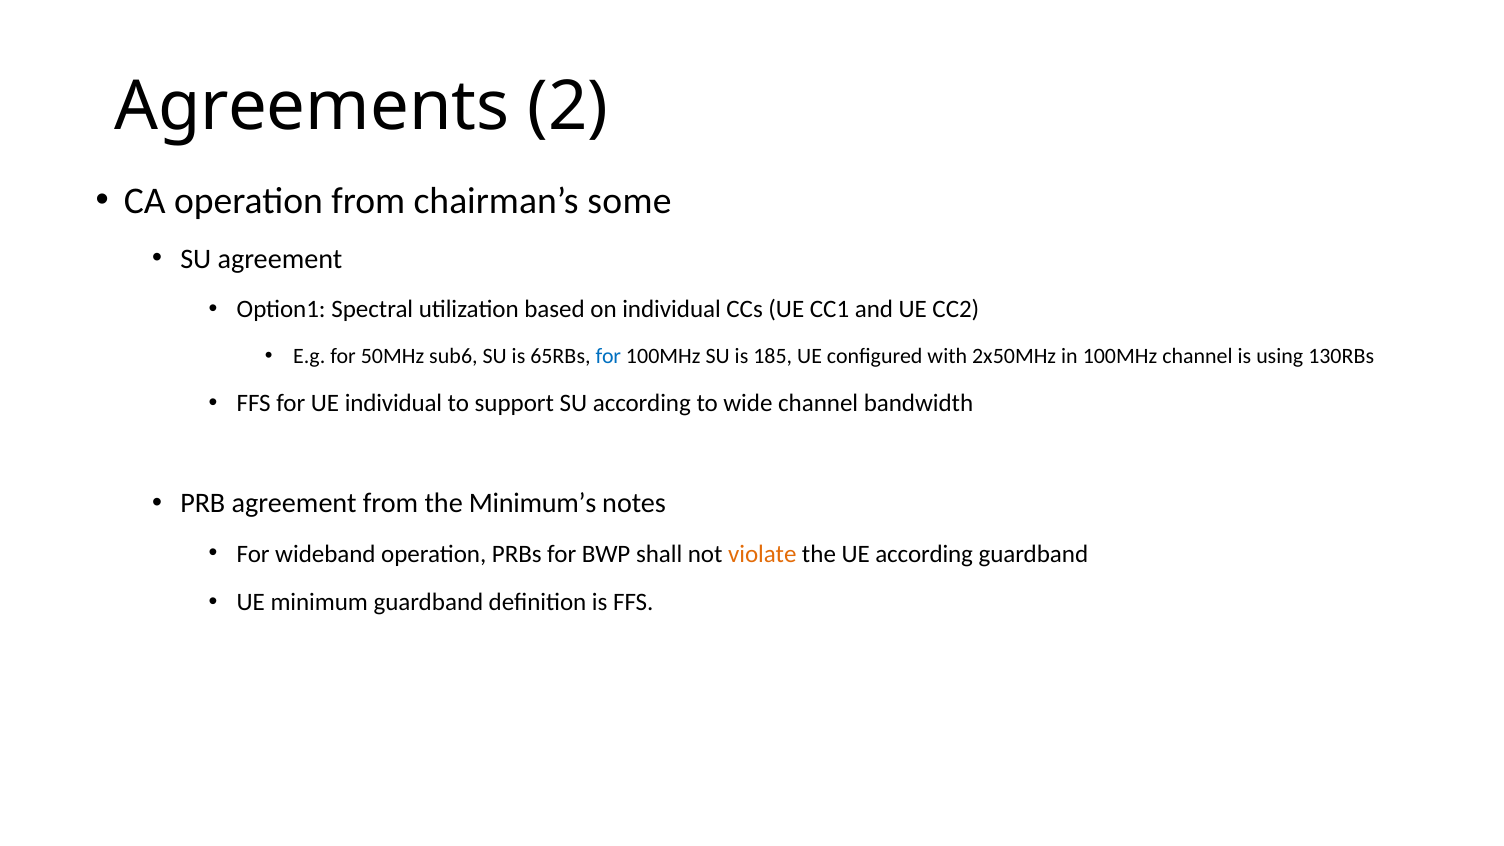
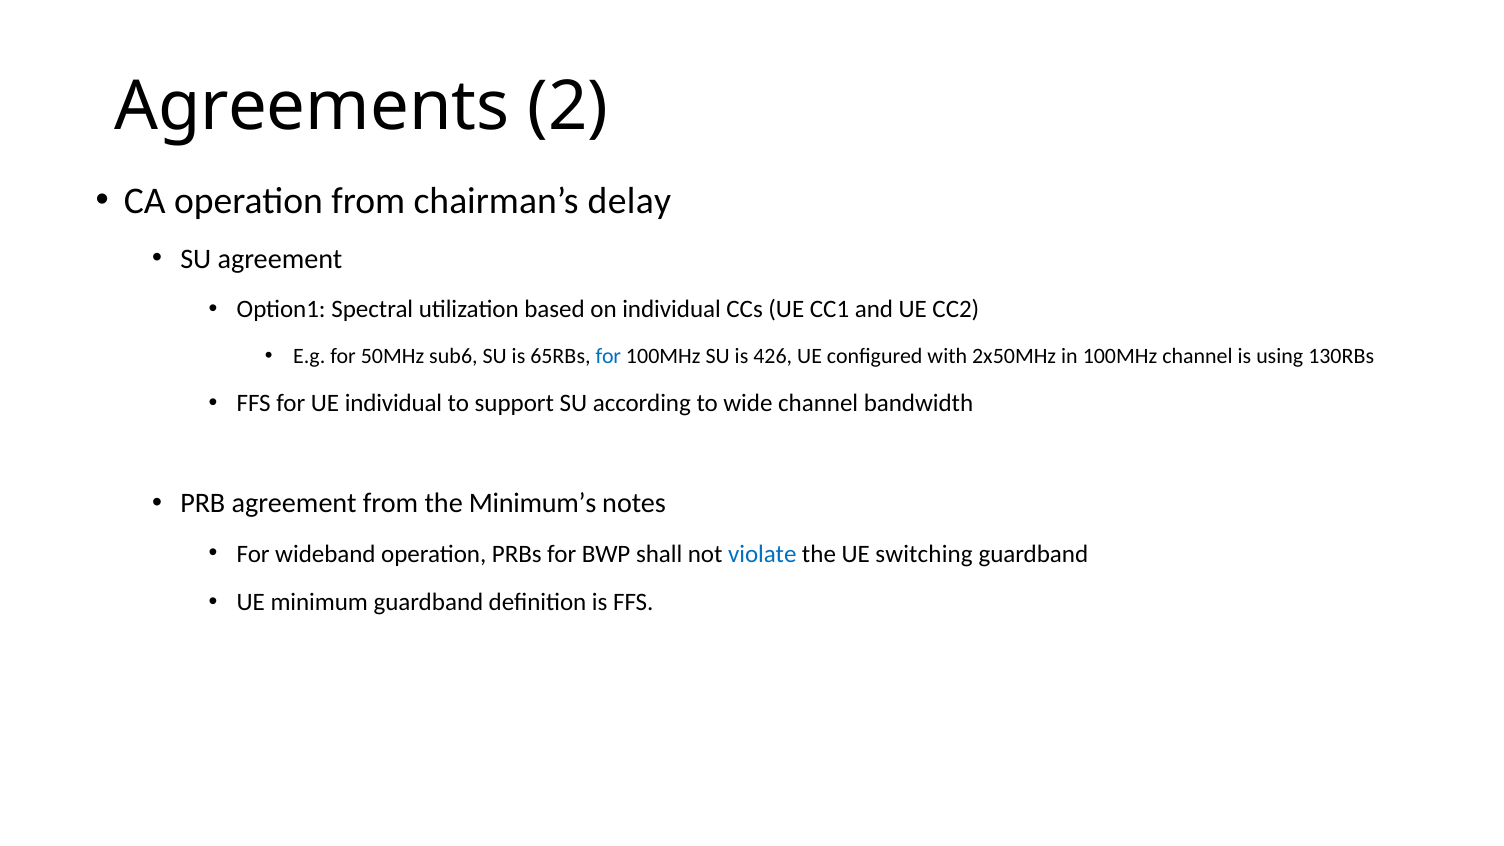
some: some -> delay
185: 185 -> 426
violate colour: orange -> blue
UE according: according -> switching
